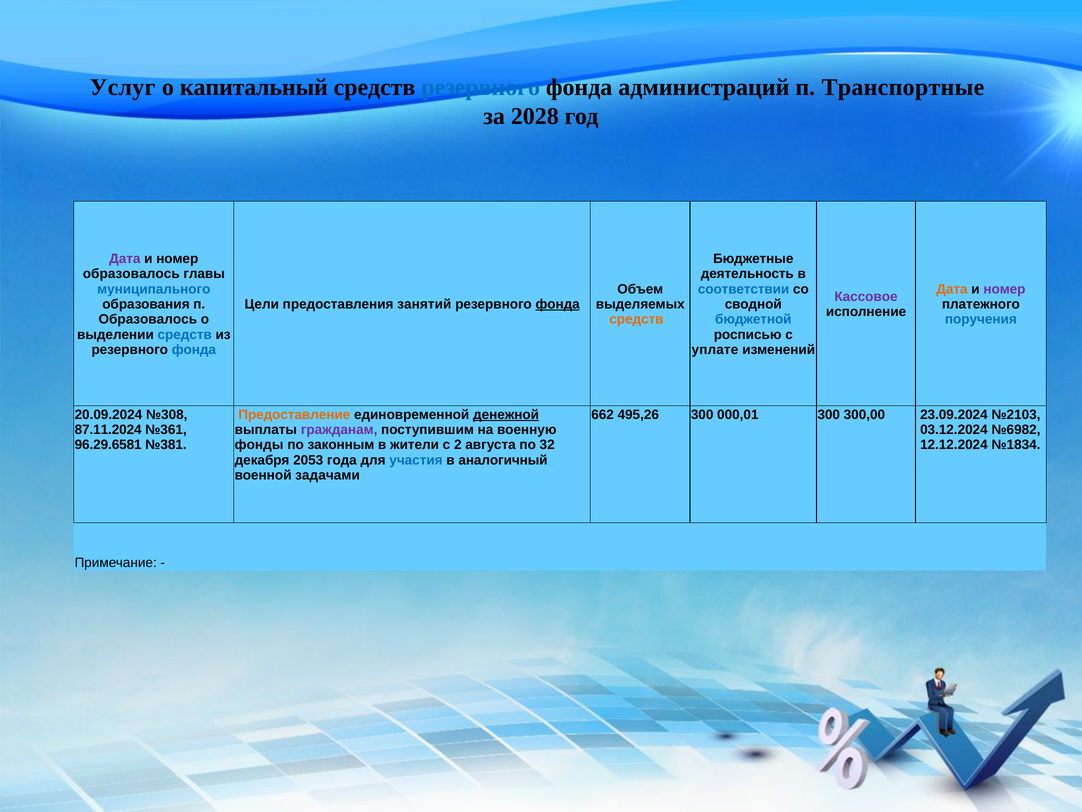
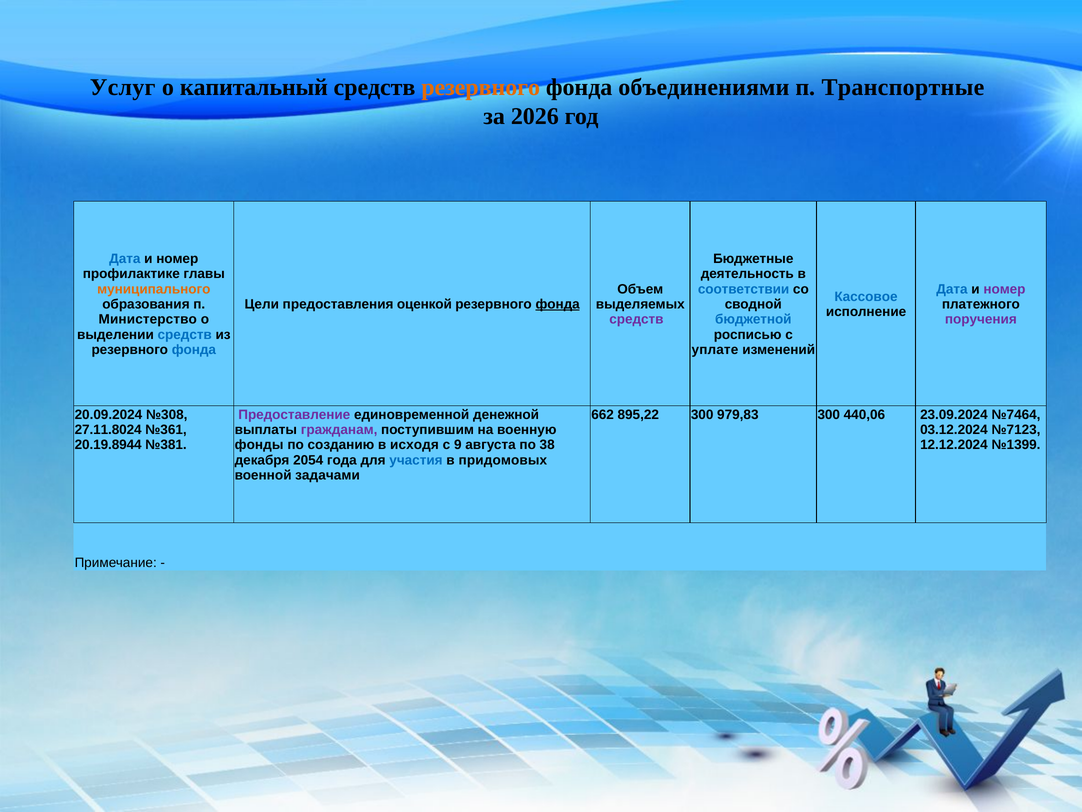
резервного at (481, 87) colour: blue -> orange
администраций: администраций -> объединениями
2028: 2028 -> 2026
Дата at (125, 259) colour: purple -> blue
образовалось at (131, 274): образовалось -> профилактике
муниципального colour: blue -> orange
Дата at (952, 289) colour: orange -> blue
Кассовое colour: purple -> blue
занятий: занятий -> оценкой
Образовалось at (148, 319): Образовалось -> Министерство
средств at (636, 319) colour: orange -> purple
поручения colour: blue -> purple
Предоставление colour: orange -> purple
денежной underline: present -> none
495,26: 495,26 -> 895,22
000,01: 000,01 -> 979,83
300,00: 300,00 -> 440,06
№2103: №2103 -> №7464
87.11.2024: 87.11.2024 -> 27.11.8024
№6982: №6982 -> №7123
96.29.6581: 96.29.6581 -> 20.19.8944
законным: законным -> созданию
жители: жители -> исходя
2: 2 -> 9
32: 32 -> 38
№1834: №1834 -> №1399
2053: 2053 -> 2054
аналогичный: аналогичный -> придомовых
